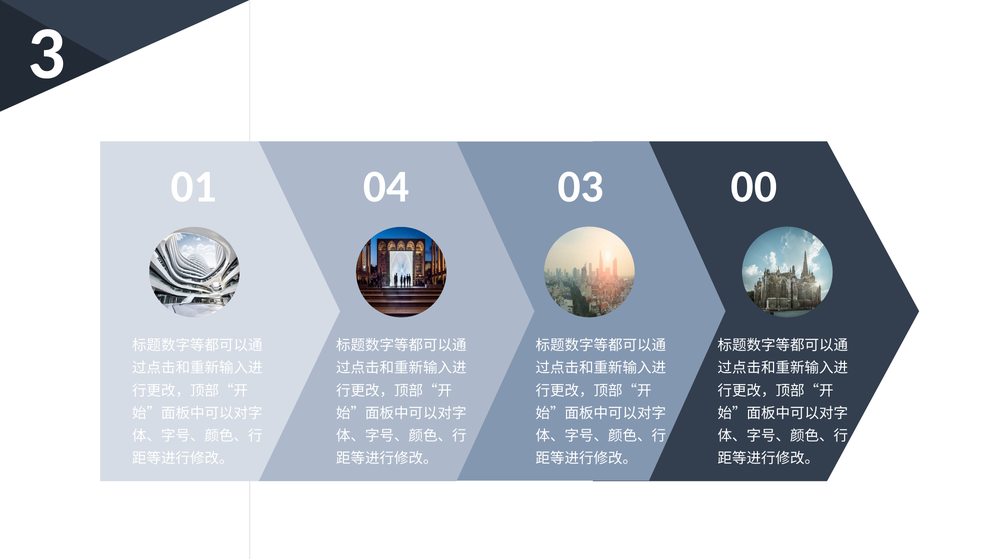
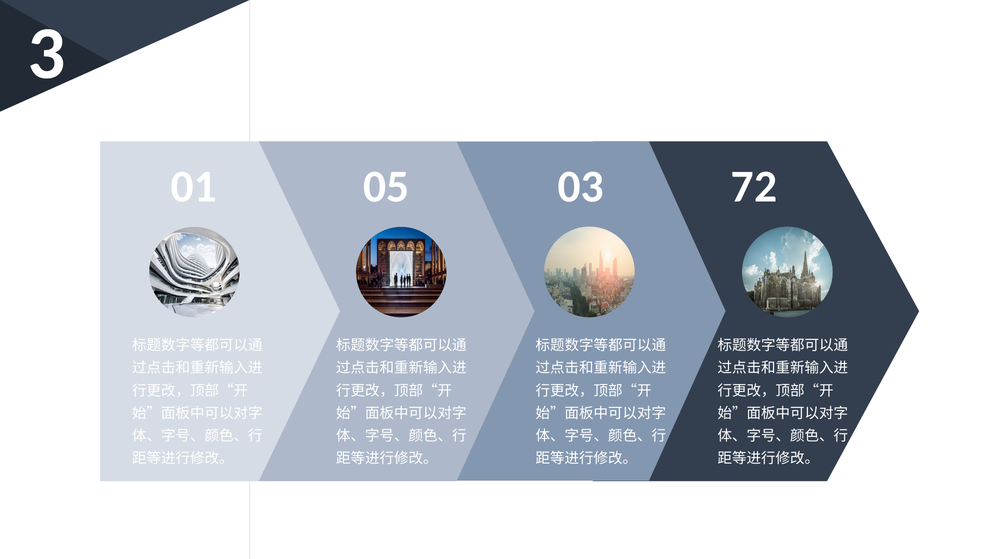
04: 04 -> 05
00: 00 -> 72
